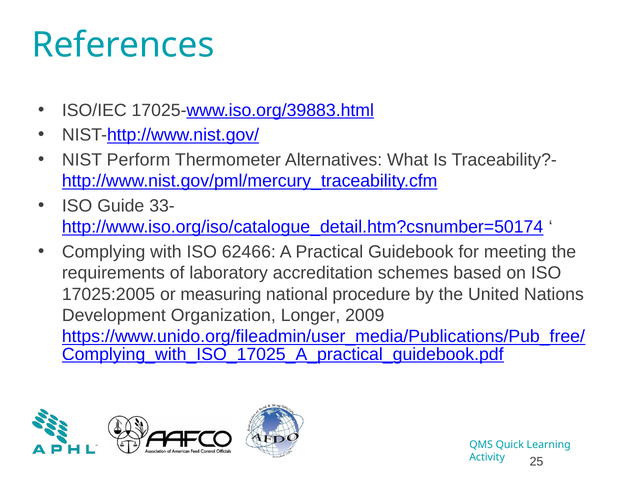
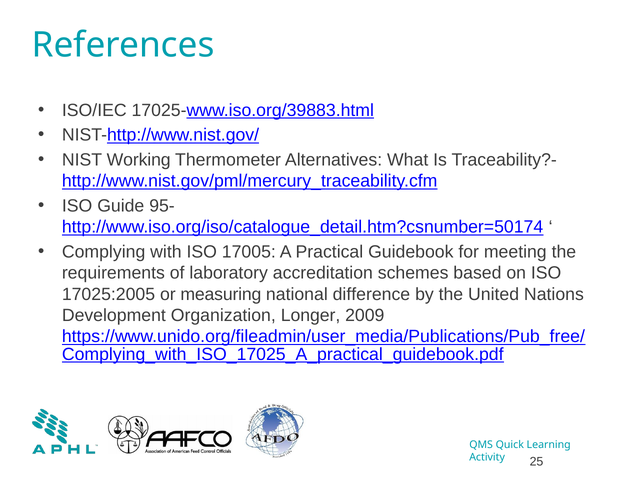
Perform: Perform -> Working
33-: 33- -> 95-
62466: 62466 -> 17005
procedure: procedure -> difference
